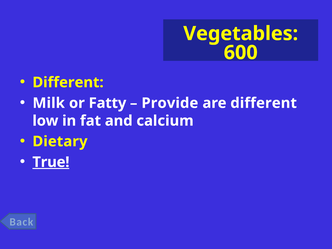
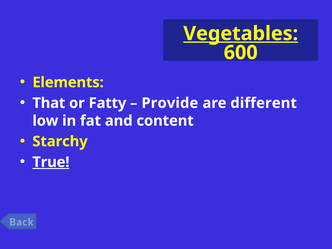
Vegetables underline: none -> present
Different at (68, 82): Different -> Elements
Milk: Milk -> That
calcium: calcium -> content
Dietary: Dietary -> Starchy
